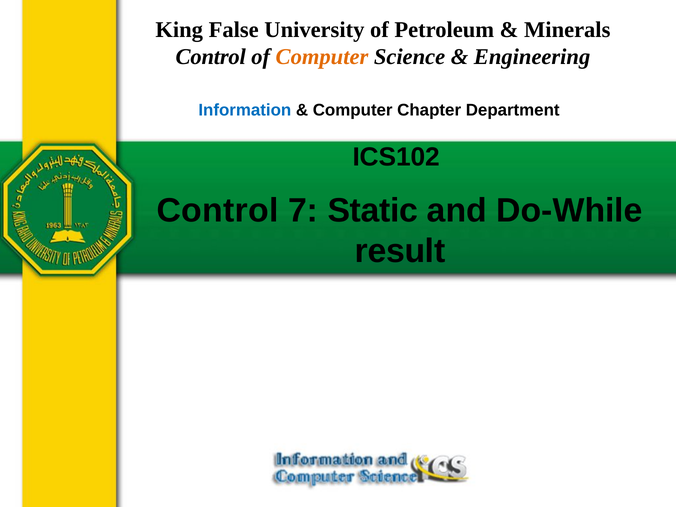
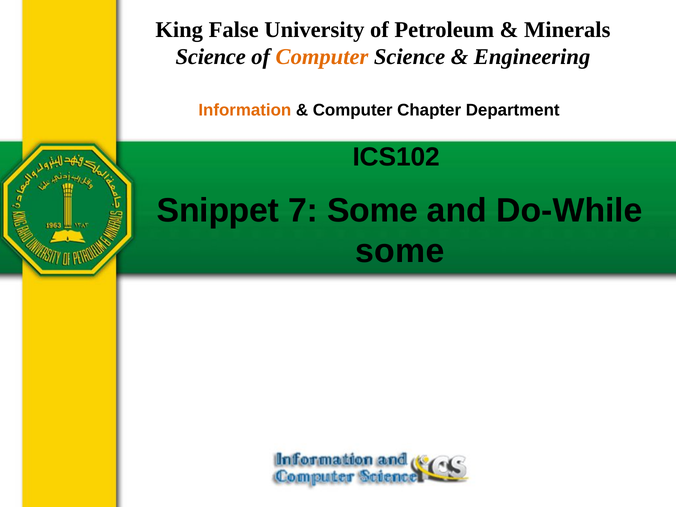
Control at (211, 57): Control -> Science
Information colour: blue -> orange
Control at (218, 211): Control -> Snippet
7 Static: Static -> Some
result at (400, 251): result -> some
